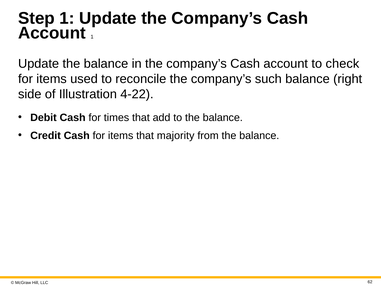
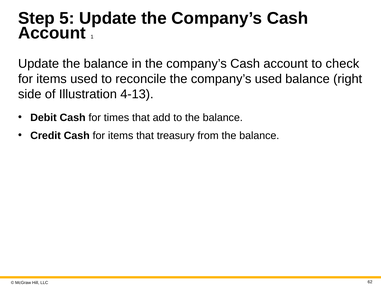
Step 1: 1 -> 5
company’s such: such -> used
4-22: 4-22 -> 4-13
majority: majority -> treasury
